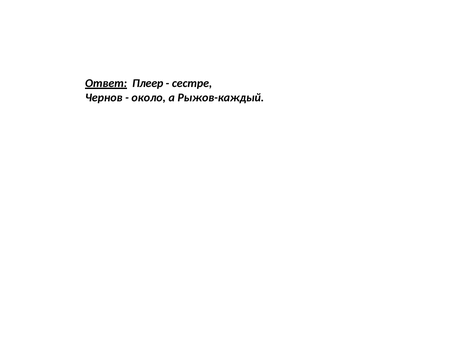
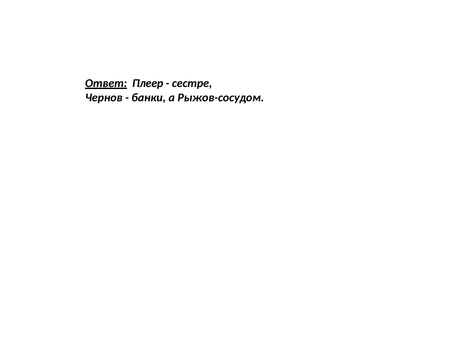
около: около -> банки
Рыжов-каждый: Рыжов-каждый -> Рыжов-сосудом
